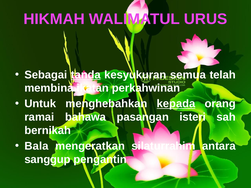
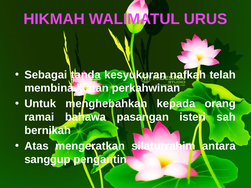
semua: semua -> nafkah
kepada underline: present -> none
Bala: Bala -> Atas
